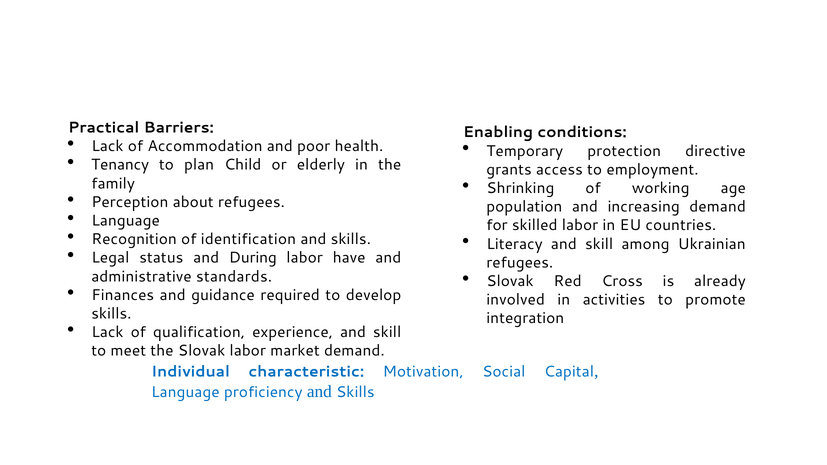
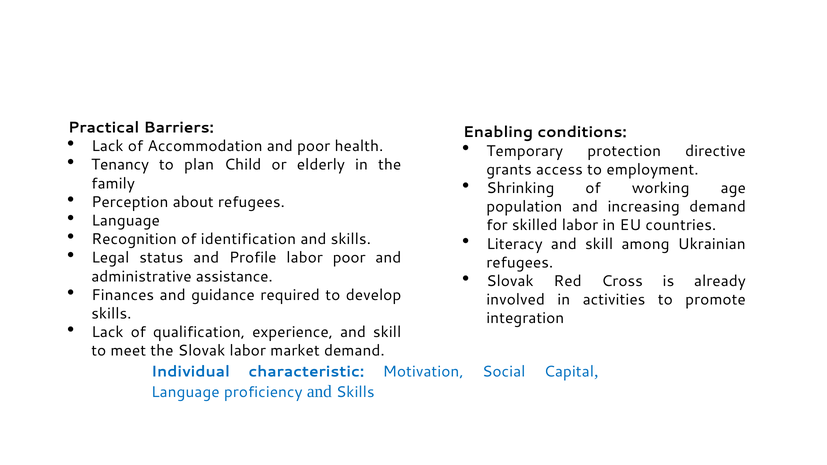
During: During -> Profile
labor have: have -> poor
standards: standards -> assistance
